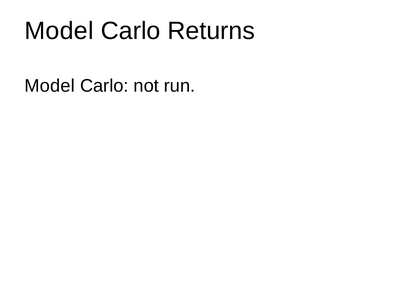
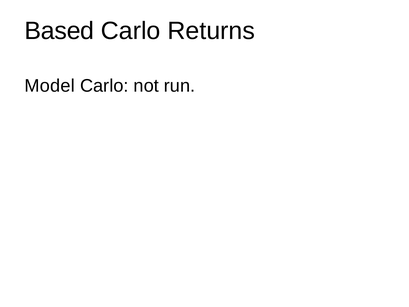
Model at (59, 31): Model -> Based
